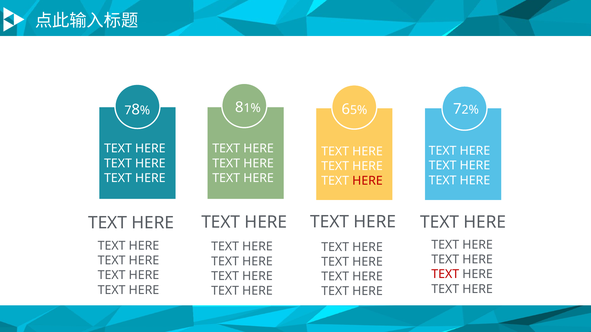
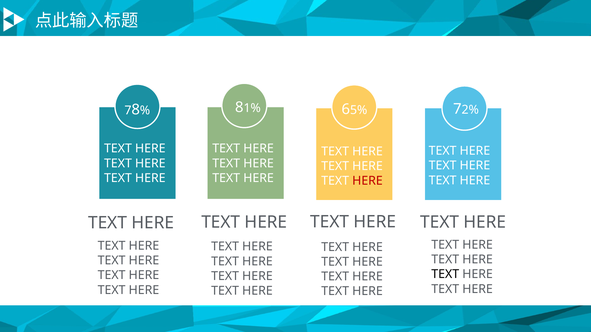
TEXT at (445, 275) colour: red -> black
